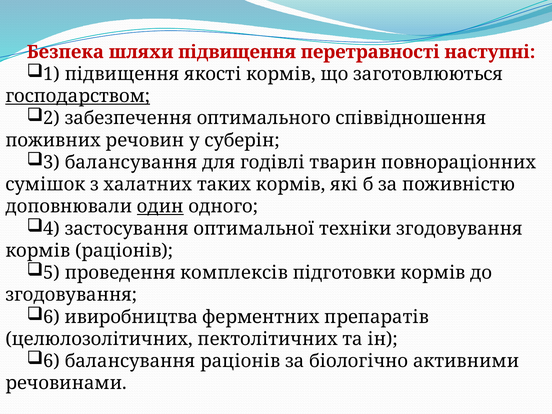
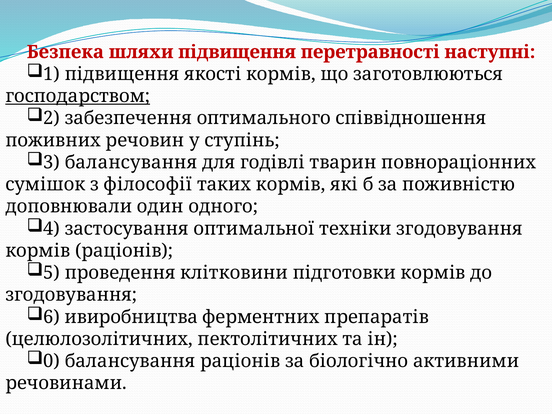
суберін: суберін -> ступінь
халатних: халатних -> філософії
один underline: present -> none
комплексів: комплексів -> клітковини
6 at (52, 361): 6 -> 0
